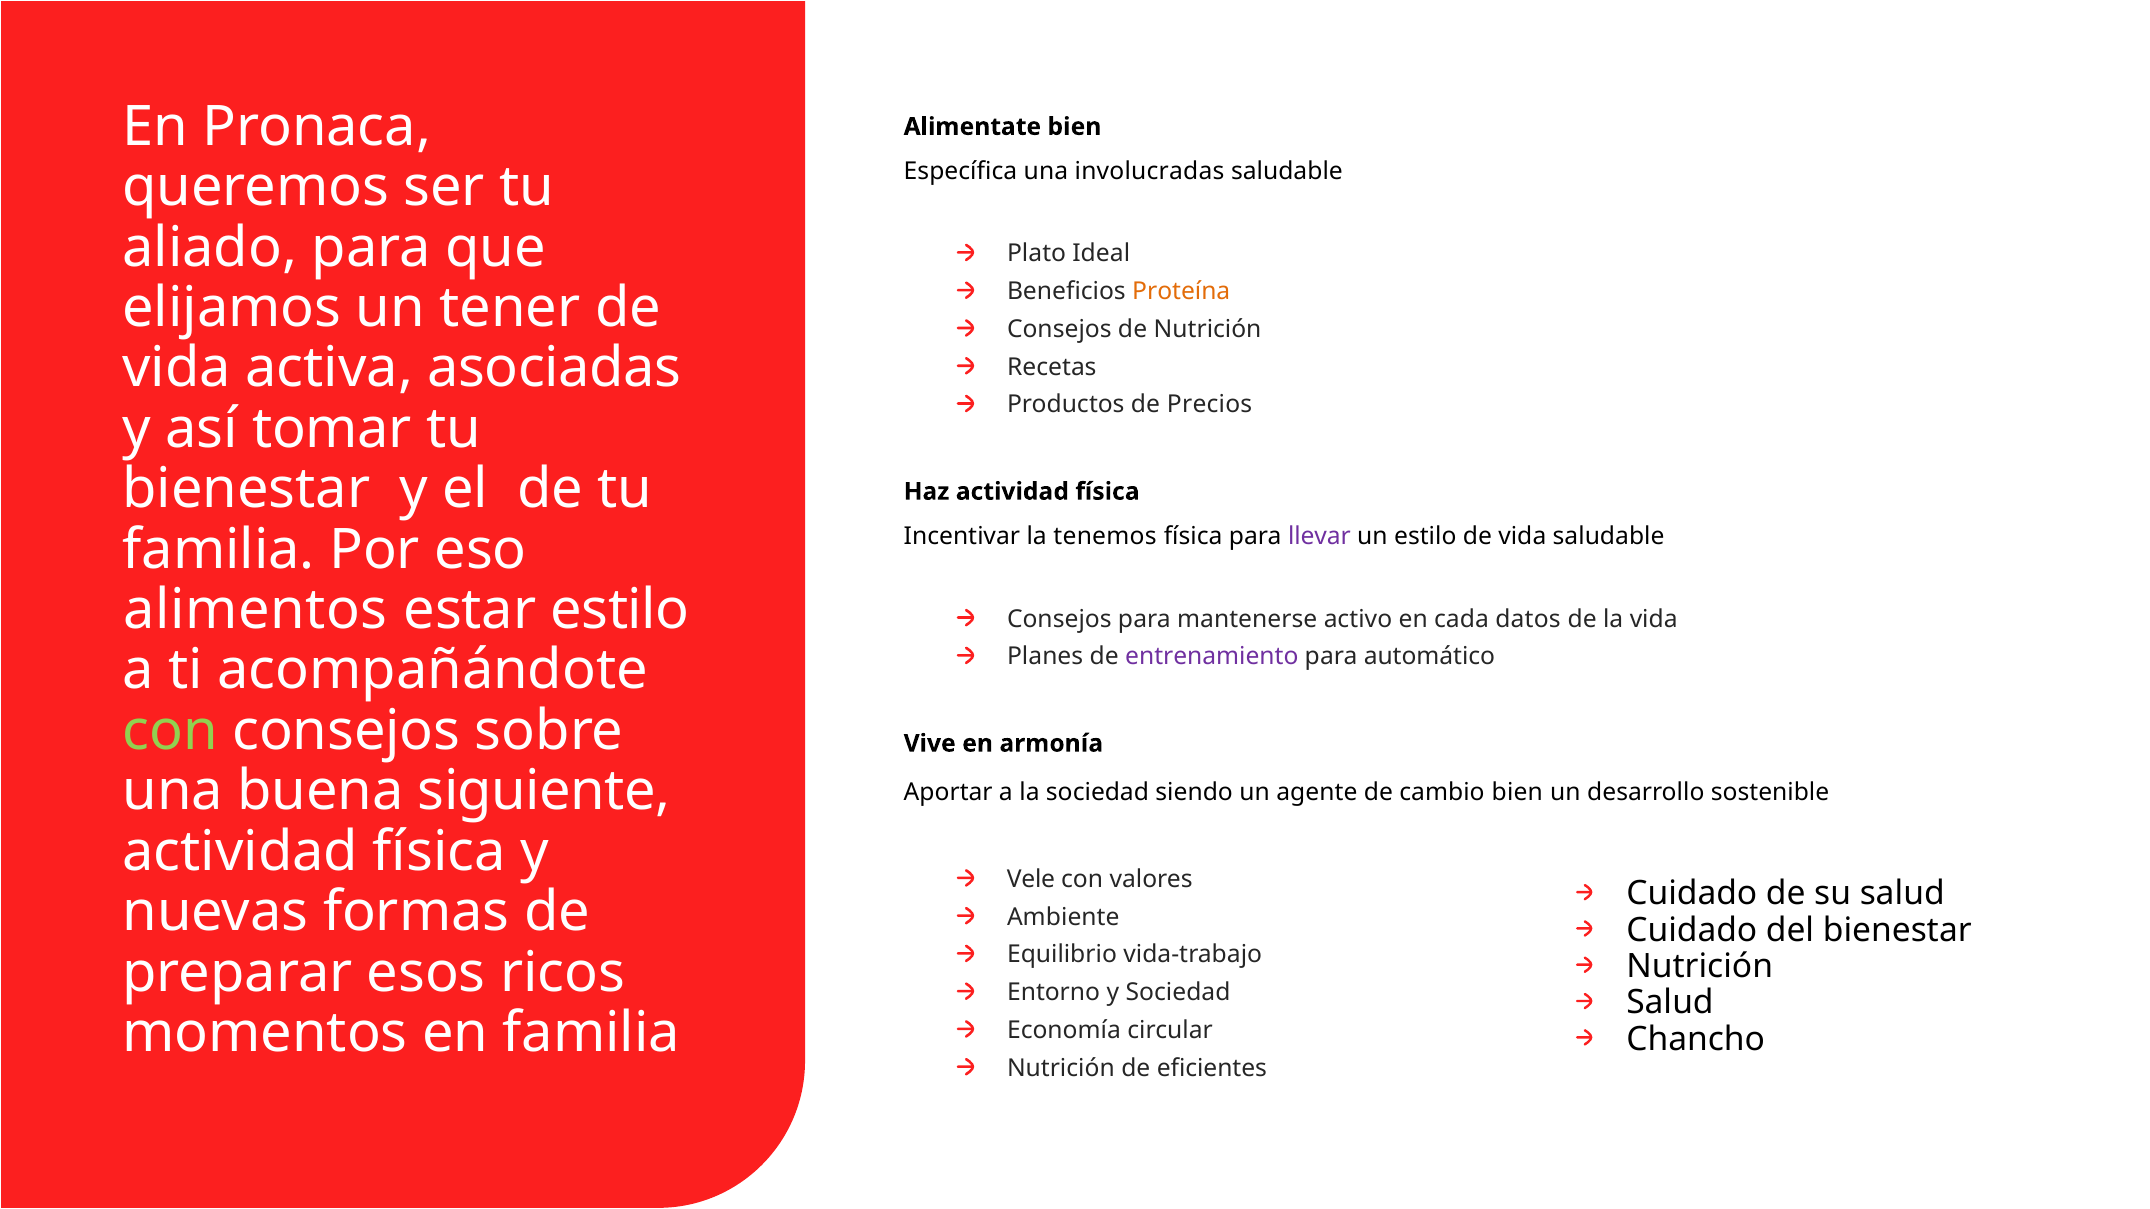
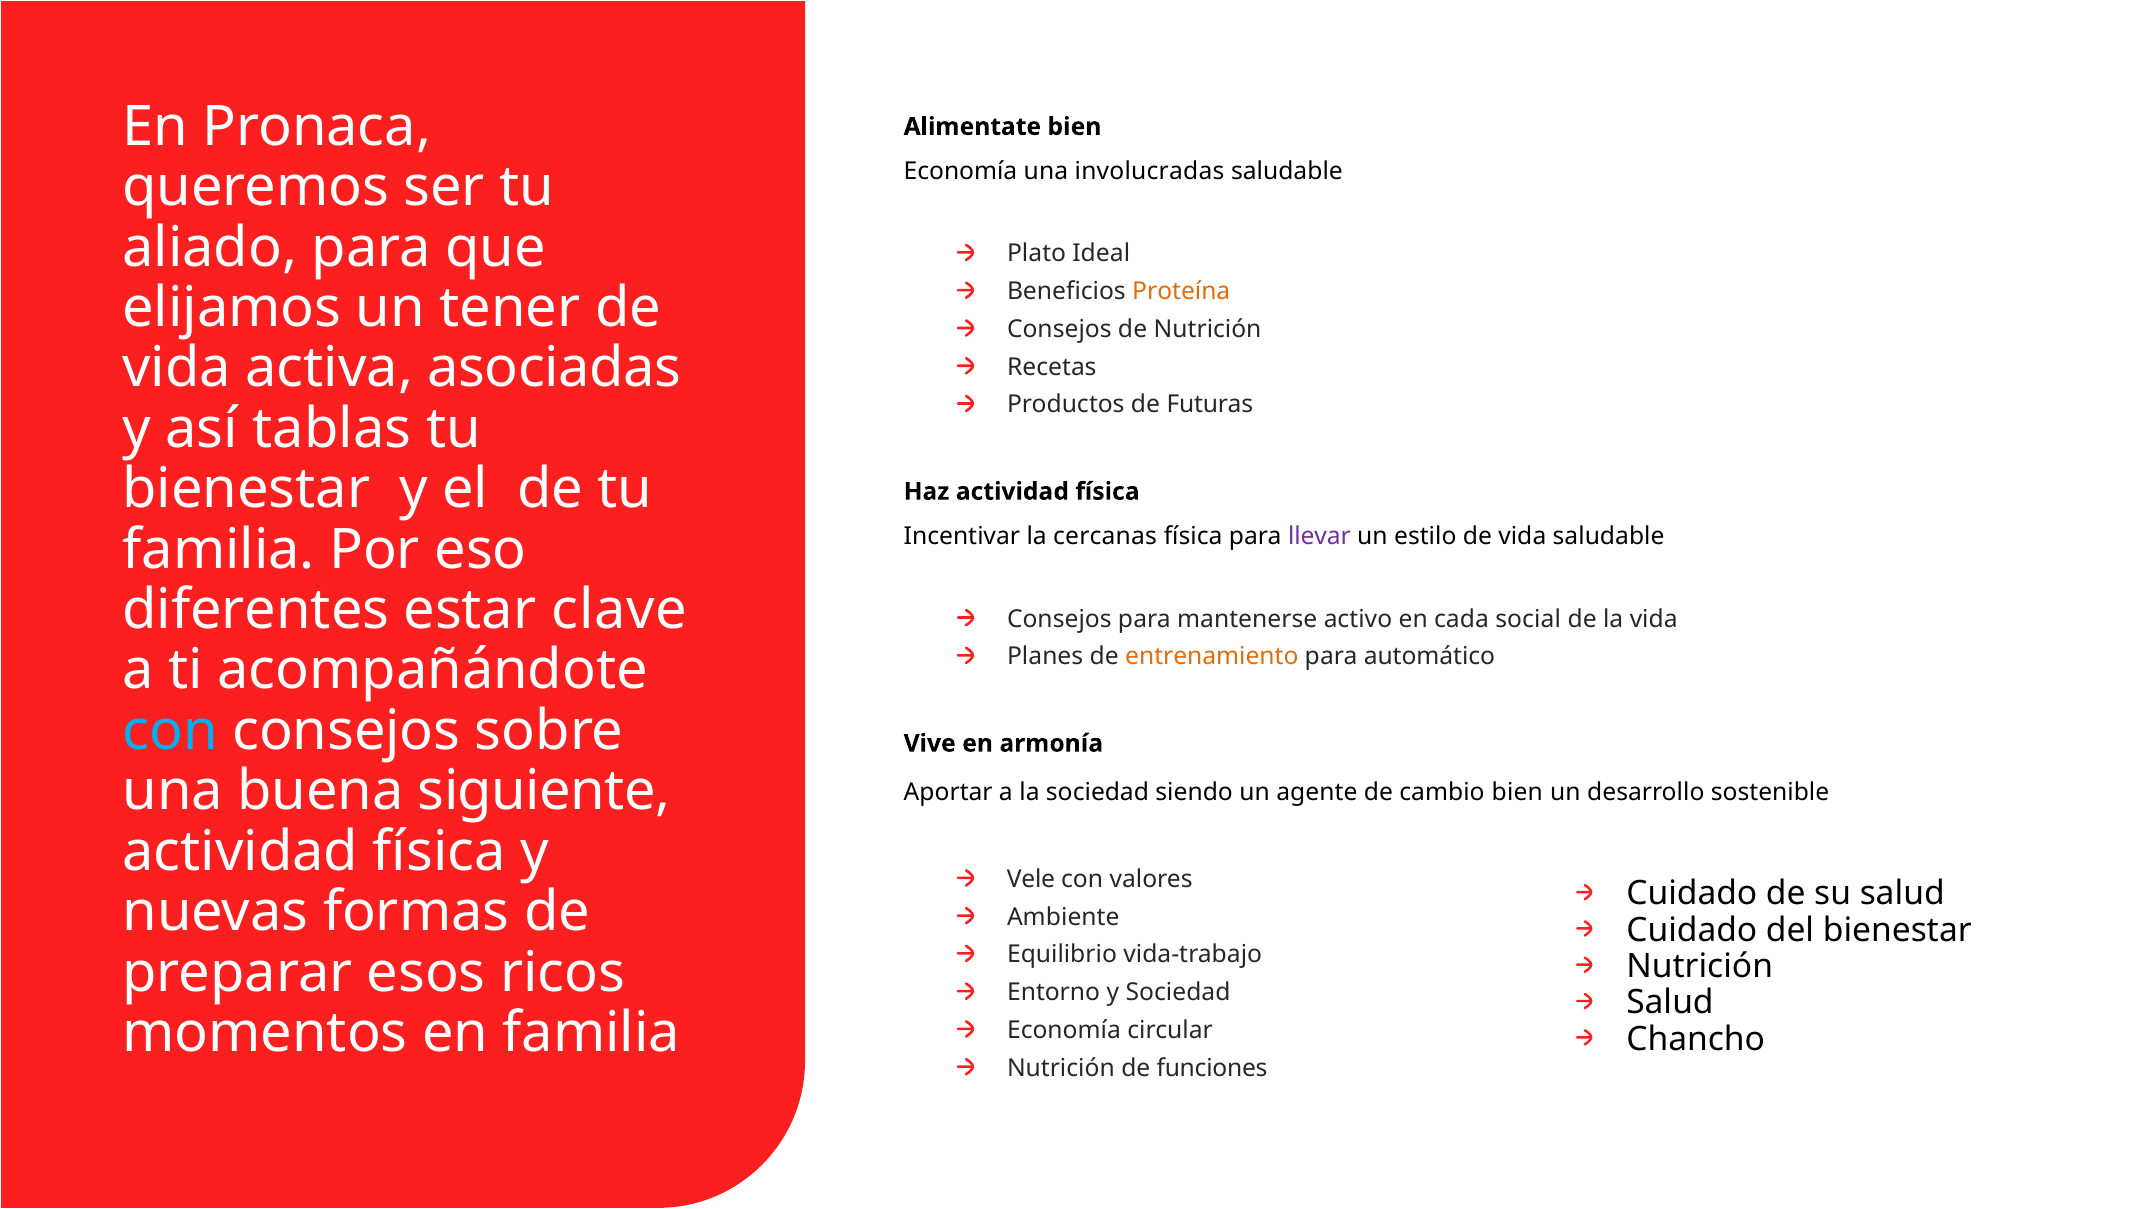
Específica at (960, 172): Específica -> Economía
Precios: Precios -> Futuras
tomar: tomar -> tablas
tenemos: tenemos -> cercanas
alimentos: alimentos -> diferentes
estar estilo: estilo -> clave
datos: datos -> social
entrenamiento colour: purple -> orange
con at (170, 731) colour: light green -> light blue
eficientes: eficientes -> funciones
